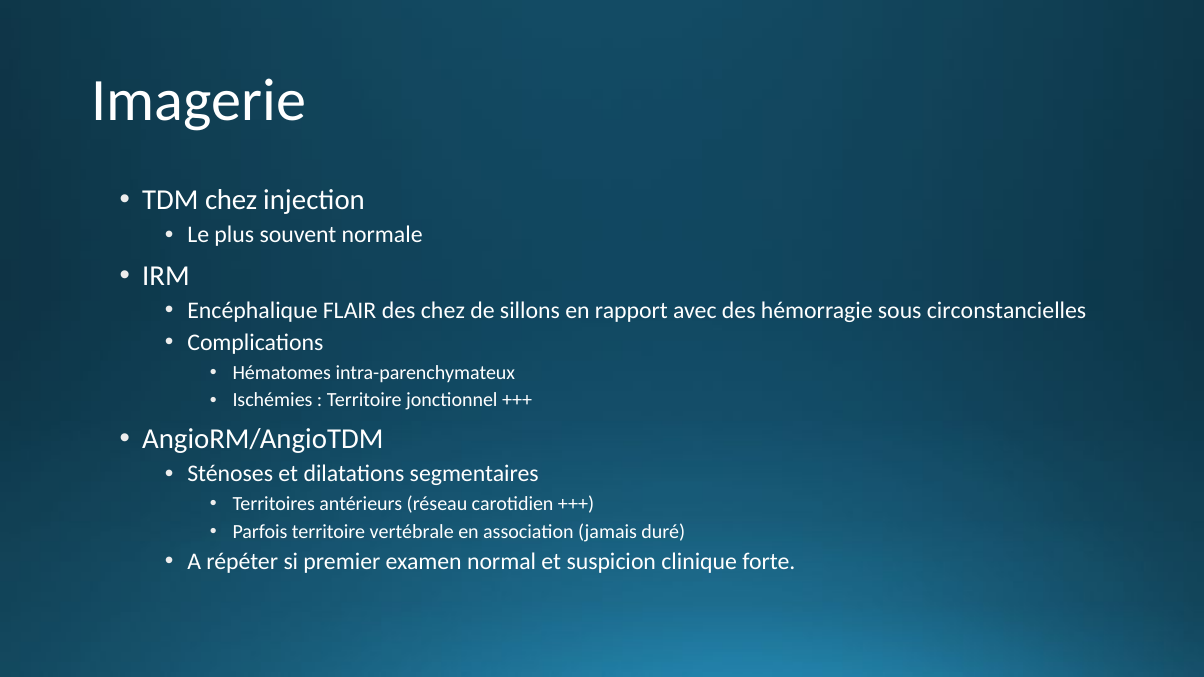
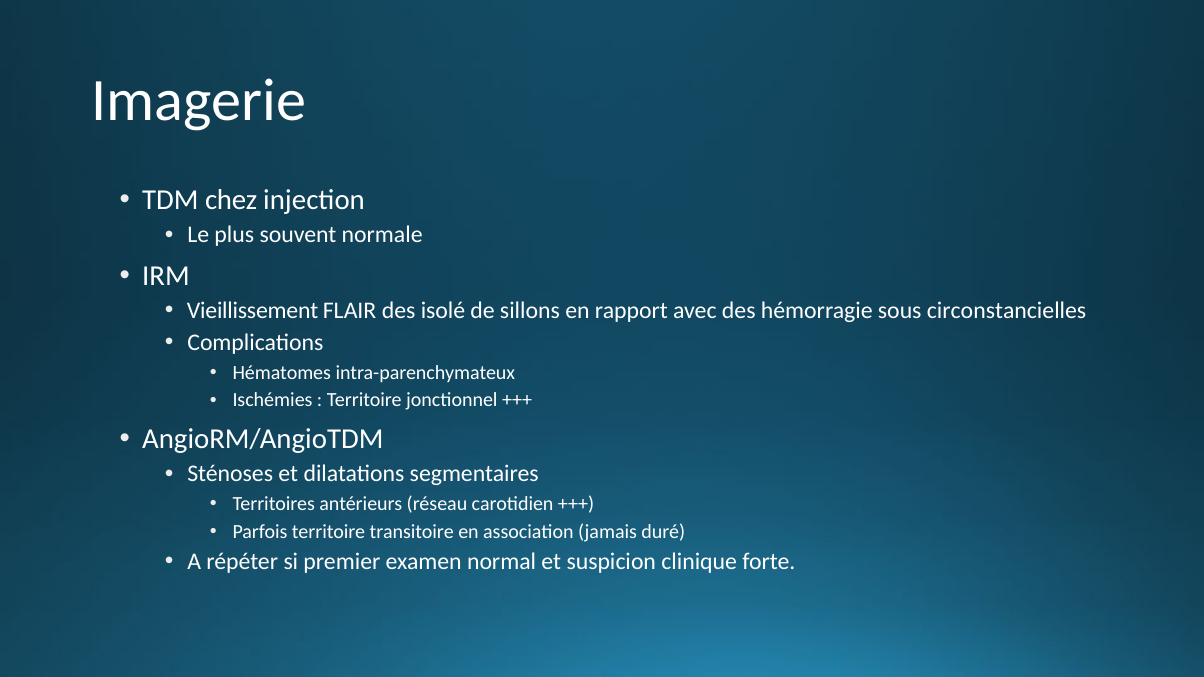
Encéphalique: Encéphalique -> Vieillissement
des chez: chez -> isolé
vertébrale: vertébrale -> transitoire
